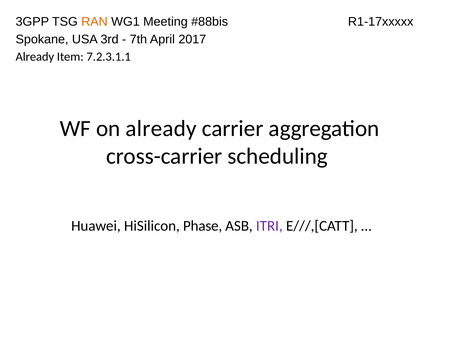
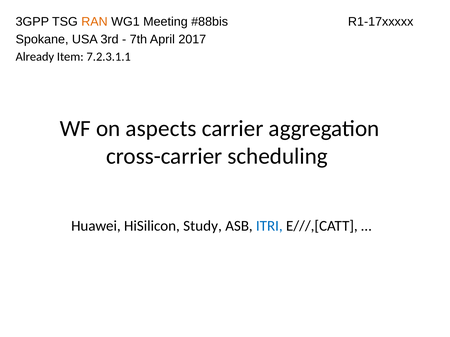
on already: already -> aspects
Phase: Phase -> Study
ITRI colour: purple -> blue
